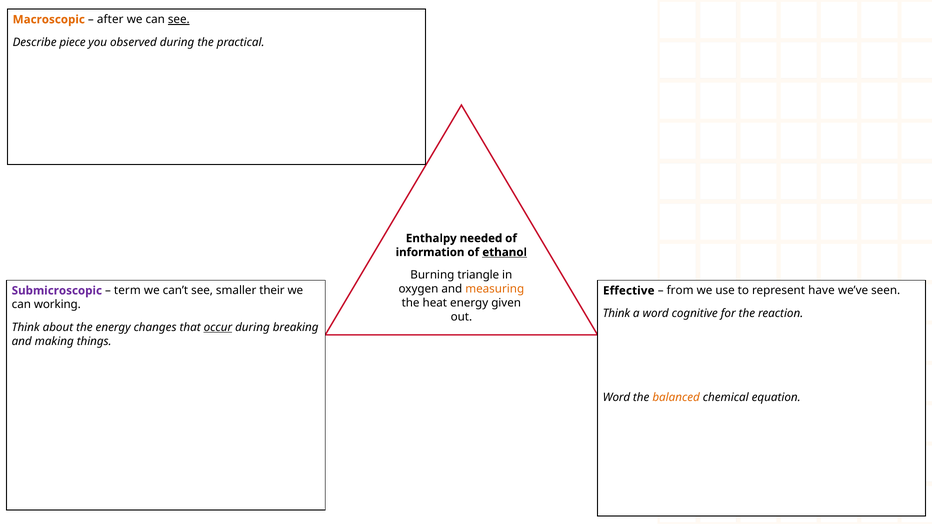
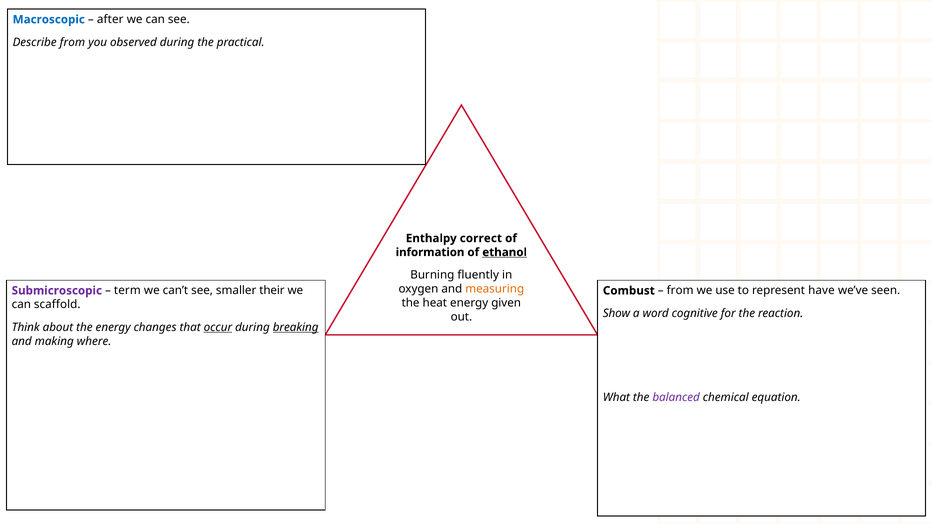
Macroscopic colour: orange -> blue
see at (179, 19) underline: present -> none
Describe piece: piece -> from
needed: needed -> correct
triangle: triangle -> fluently
Effective: Effective -> Combust
working: working -> scaffold
Think at (616, 314): Think -> Show
breaking underline: none -> present
things: things -> where
Word at (616, 397): Word -> What
balanced colour: orange -> purple
